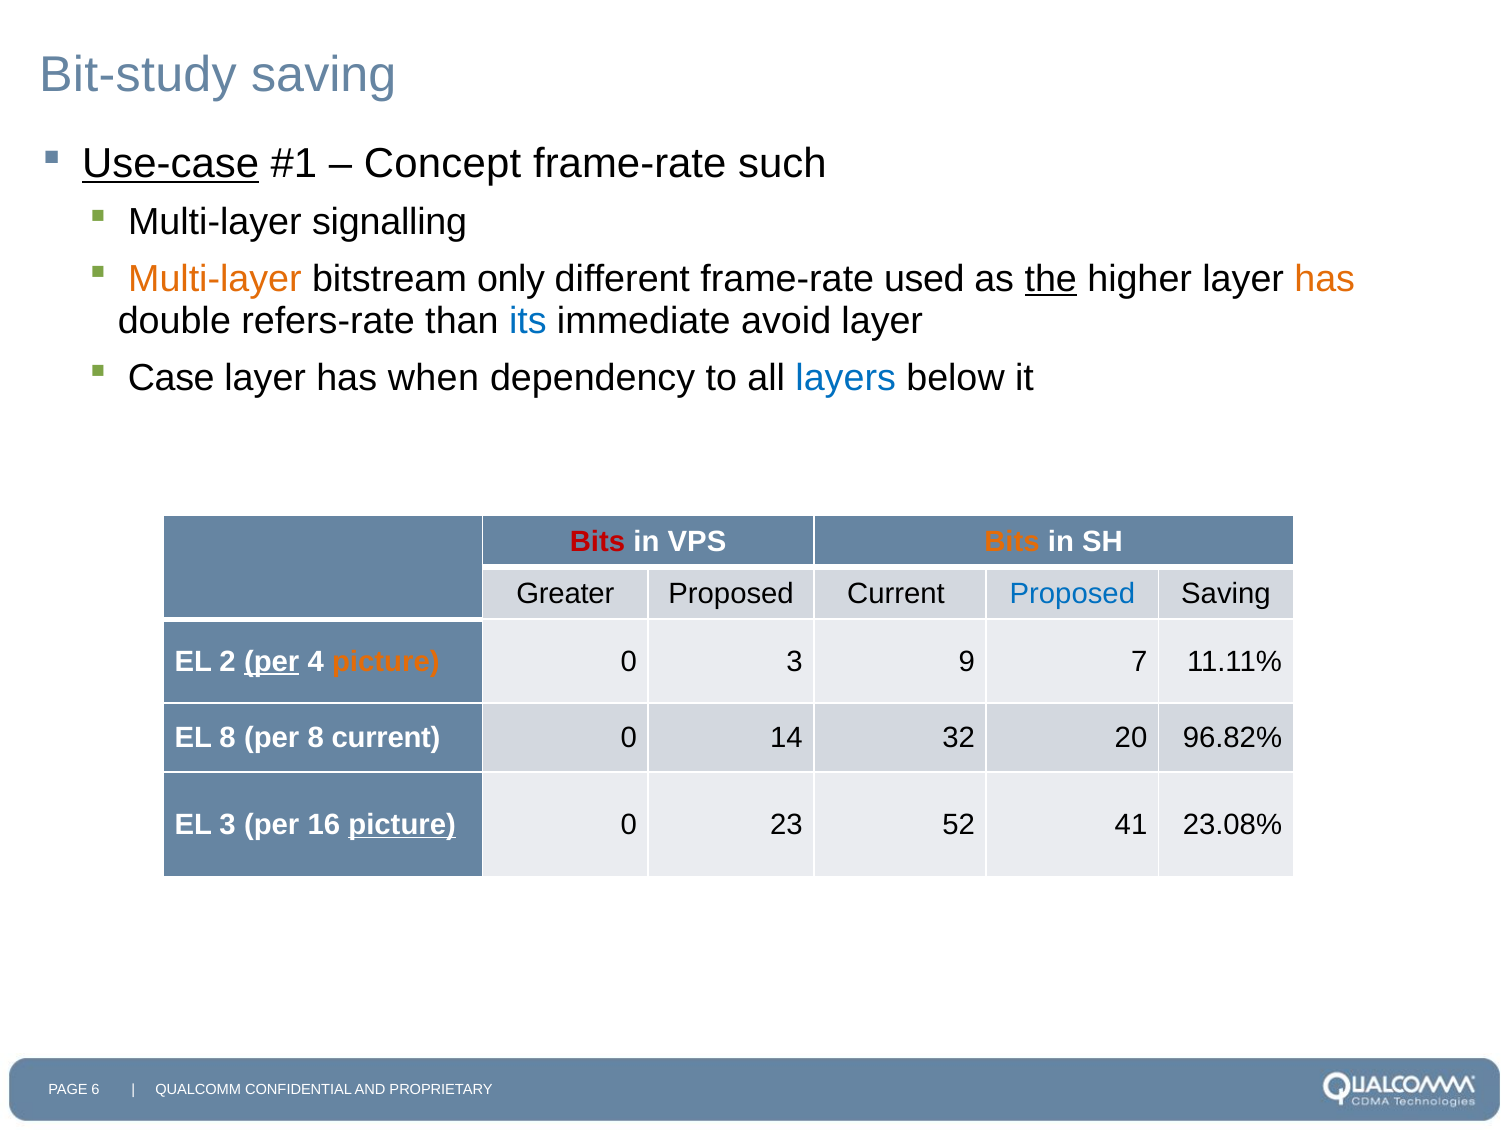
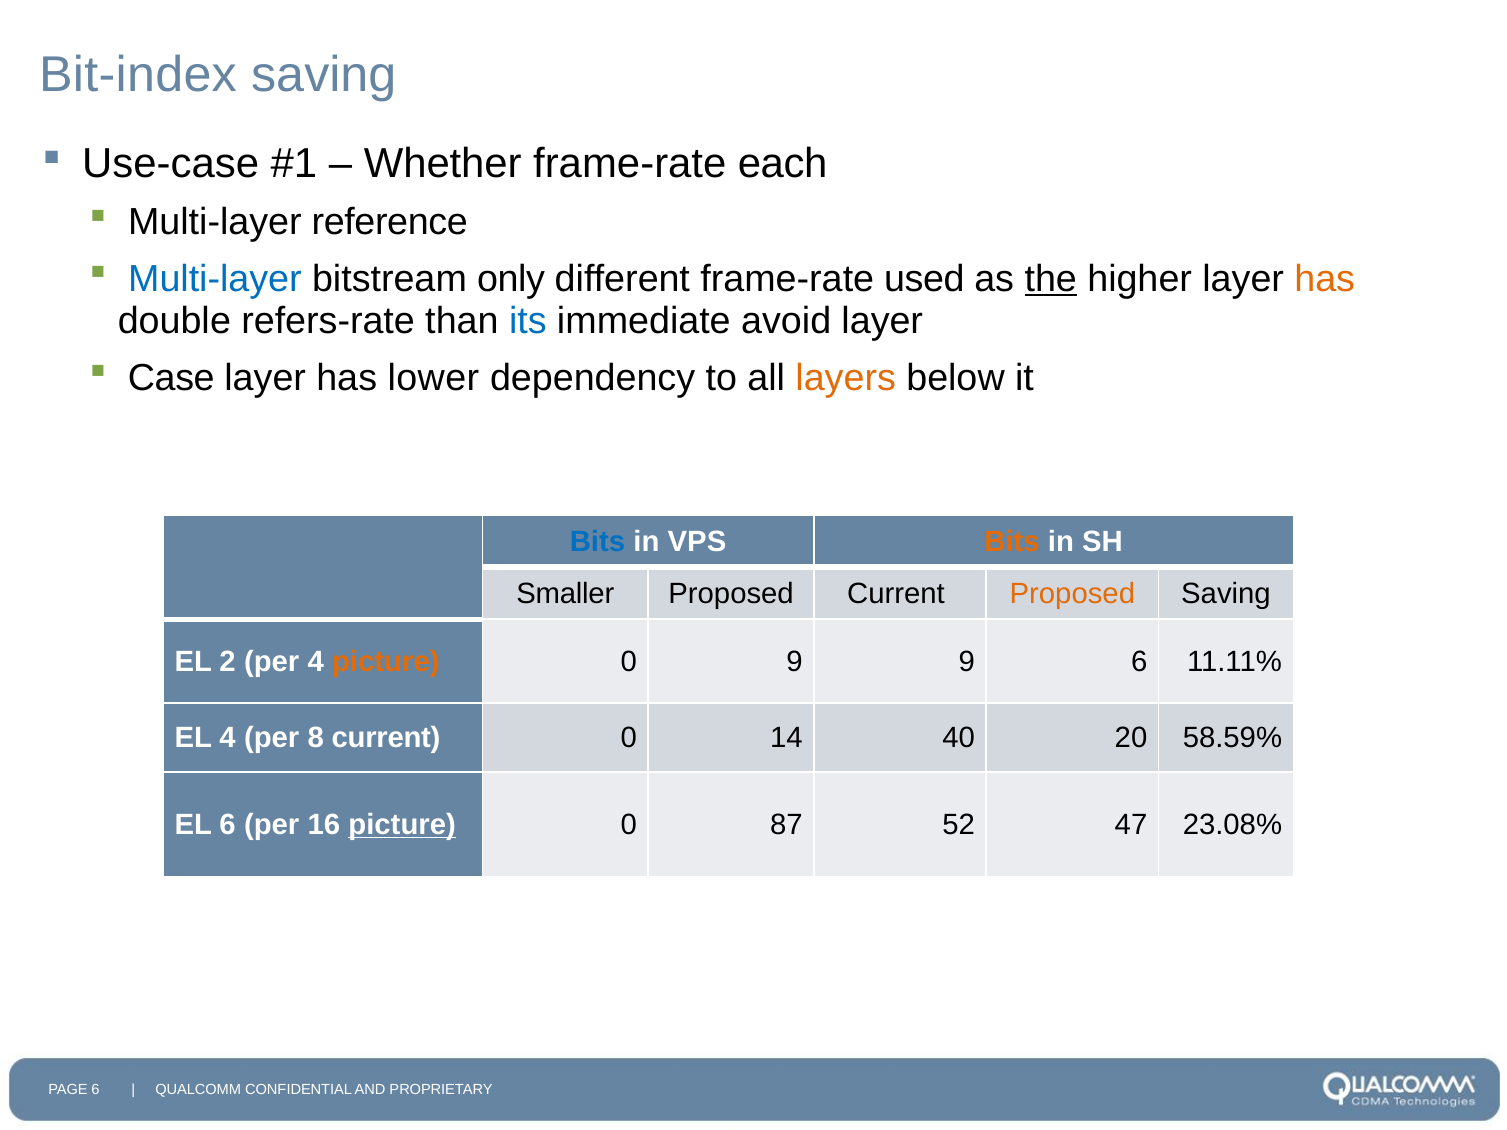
Bit-study: Bit-study -> Bit-index
Use-case underline: present -> none
Concept: Concept -> Whether
such: such -> each
signalling: signalling -> reference
Multi-layer at (215, 279) colour: orange -> blue
when: when -> lower
layers colour: blue -> orange
Bits at (597, 542) colour: red -> blue
Greater: Greater -> Smaller
Proposed at (1072, 594) colour: blue -> orange
per at (272, 662) underline: present -> none
0 3: 3 -> 9
9 7: 7 -> 6
EL 8: 8 -> 4
32: 32 -> 40
96.82%: 96.82% -> 58.59%
EL 3: 3 -> 6
23: 23 -> 87
41: 41 -> 47
